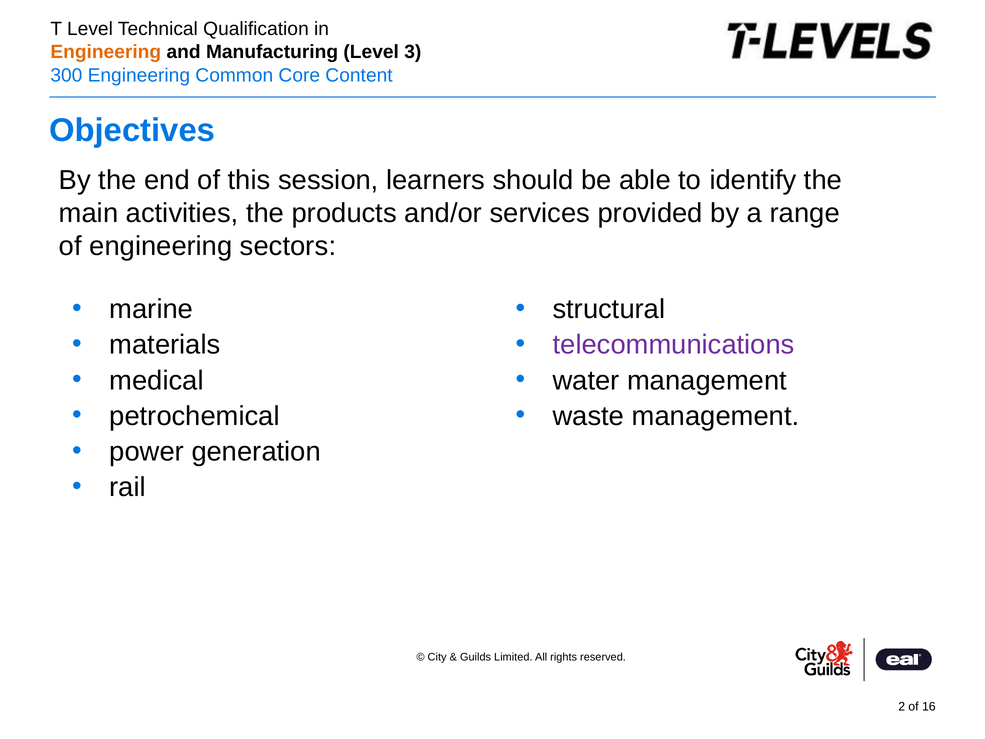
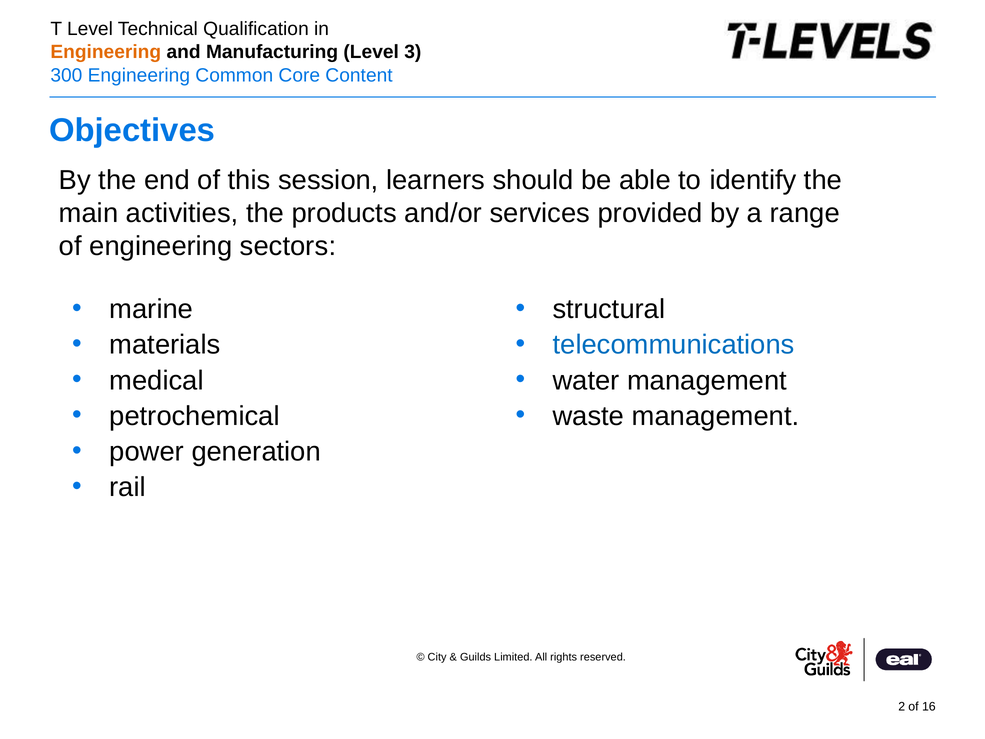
telecommunications colour: purple -> blue
